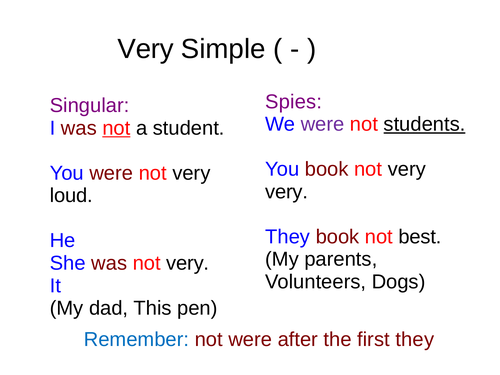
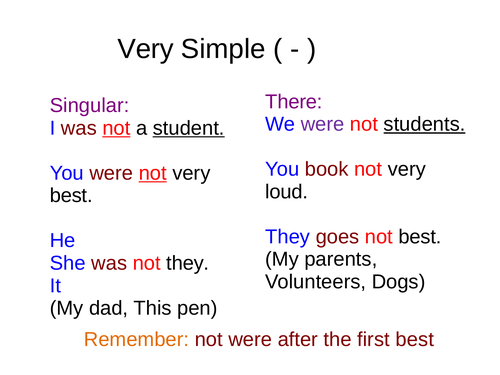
Spies: Spies -> There
student underline: none -> present
not at (153, 173) underline: none -> present
very at (287, 192): very -> loud
loud at (71, 196): loud -> best
They book: book -> goes
was not very: very -> they
Remember colour: blue -> orange
first they: they -> best
